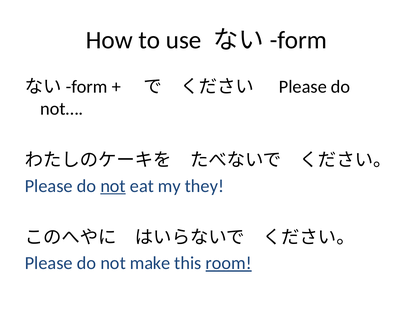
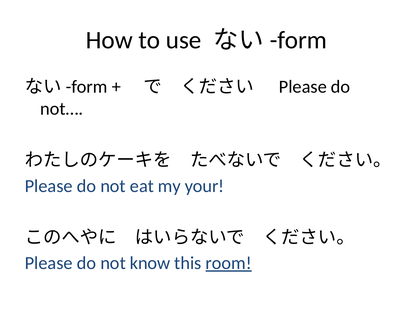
not at (113, 186) underline: present -> none
they: they -> your
make: make -> know
